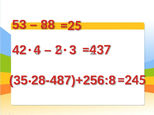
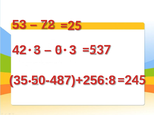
88: 88 -> 72
=437: =437 -> =537
42 4: 4 -> 3
2: 2 -> 0
28-487)+256:8: 28-487)+256:8 -> 50-487)+256:8
